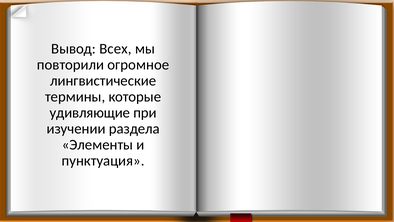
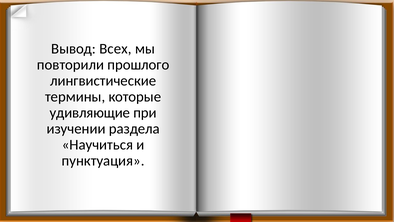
огромное: огромное -> прошлого
Элементы: Элементы -> Научиться
